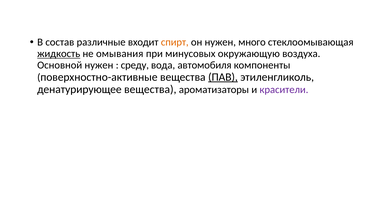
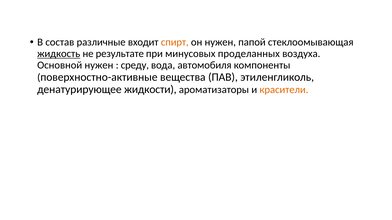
много: много -> папой
омывания: омывания -> результате
окружающую: окружающую -> проделанных
ПАВ underline: present -> none
денатурирующее вещества: вещества -> жидкости
красители colour: purple -> orange
